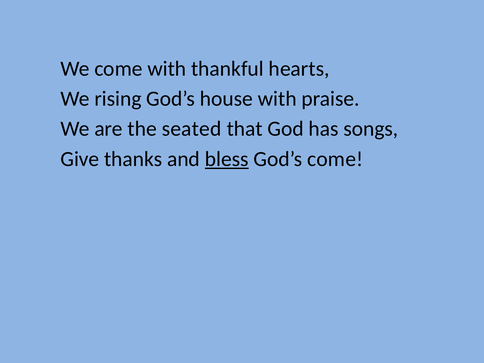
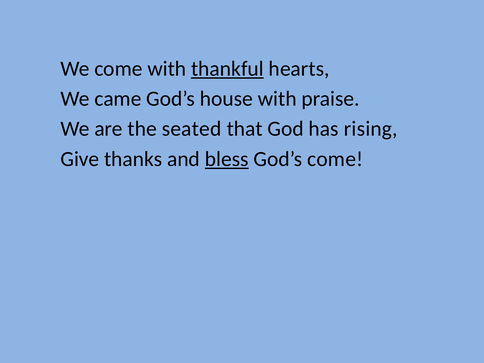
thankful underline: none -> present
rising: rising -> came
songs: songs -> rising
